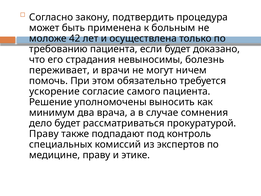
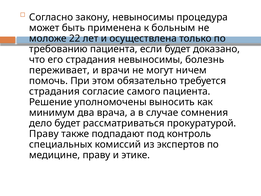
закону подтвердить: подтвердить -> невыносимы
42: 42 -> 22
ускорение at (54, 91): ускорение -> страдания
